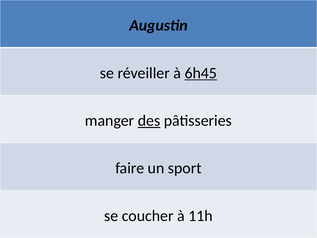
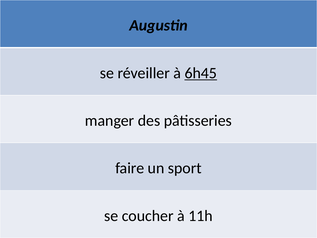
des underline: present -> none
